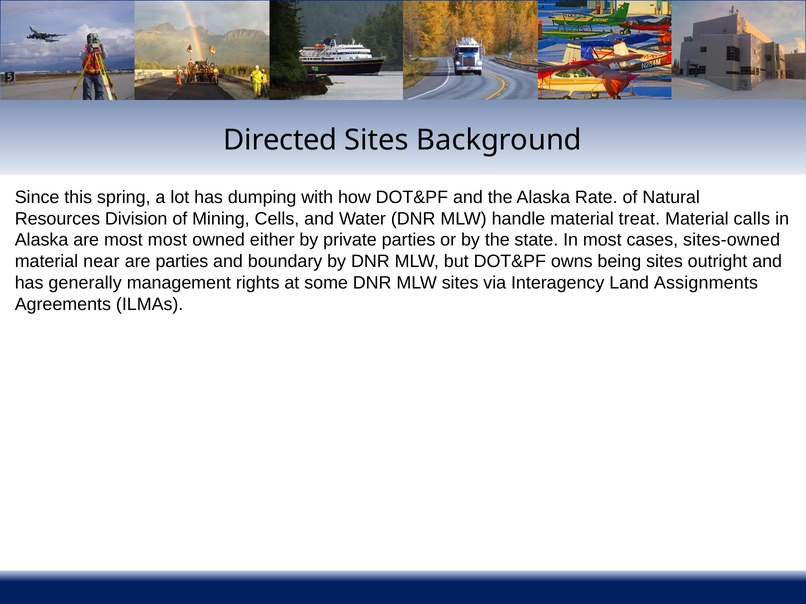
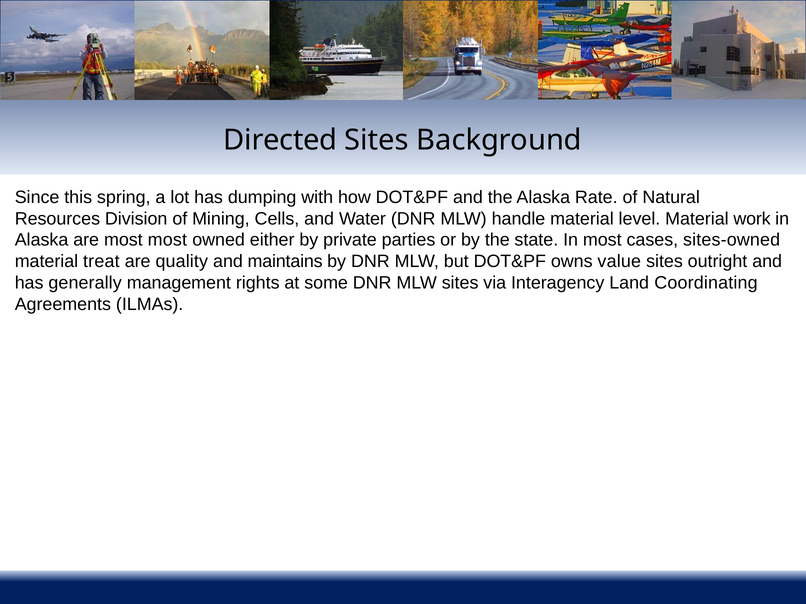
treat: treat -> level
calls: calls -> work
near: near -> treat
are parties: parties -> quality
boundary: boundary -> maintains
being: being -> value
Assignments: Assignments -> Coordinating
